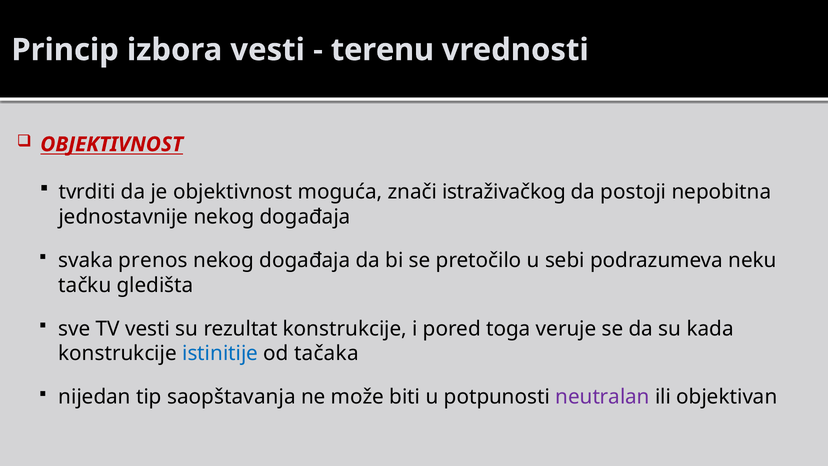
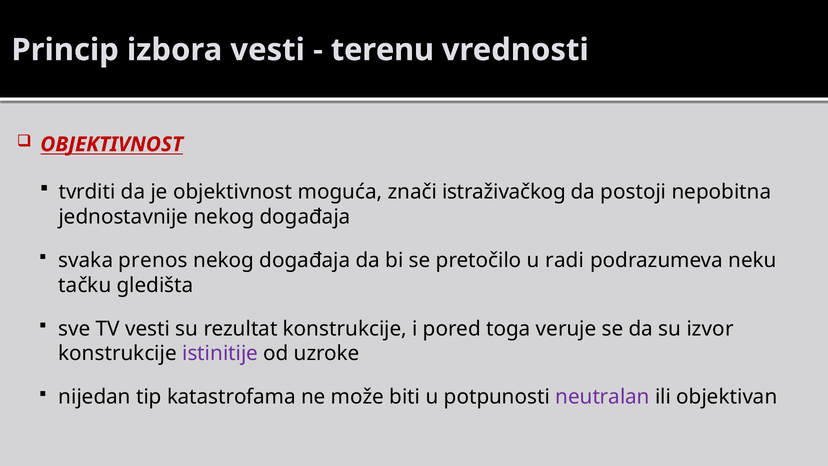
sebi: sebi -> radi
kada: kada -> izvor
istinitije colour: blue -> purple
tačaka: tačaka -> uzroke
saopštavanja: saopštavanja -> katastrofama
